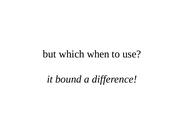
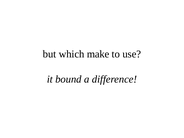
when: when -> make
